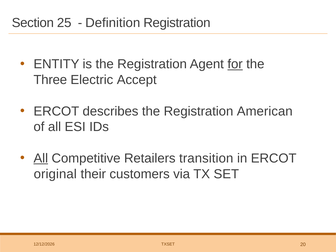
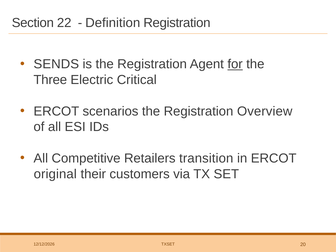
25: 25 -> 22
ENTITY: ENTITY -> SENDS
Accept: Accept -> Critical
describes: describes -> scenarios
American: American -> Overview
All at (41, 158) underline: present -> none
